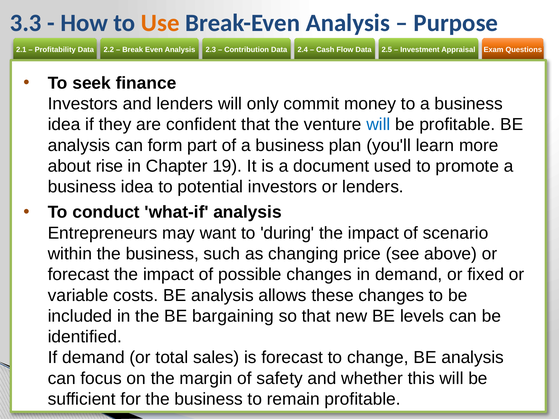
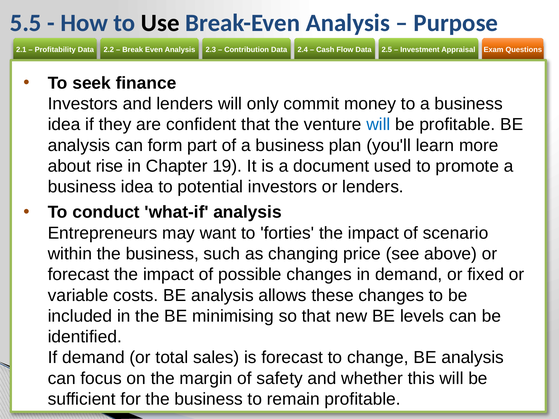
3.3: 3.3 -> 5.5
Use colour: orange -> black
during: during -> forties
bargaining: bargaining -> minimising
